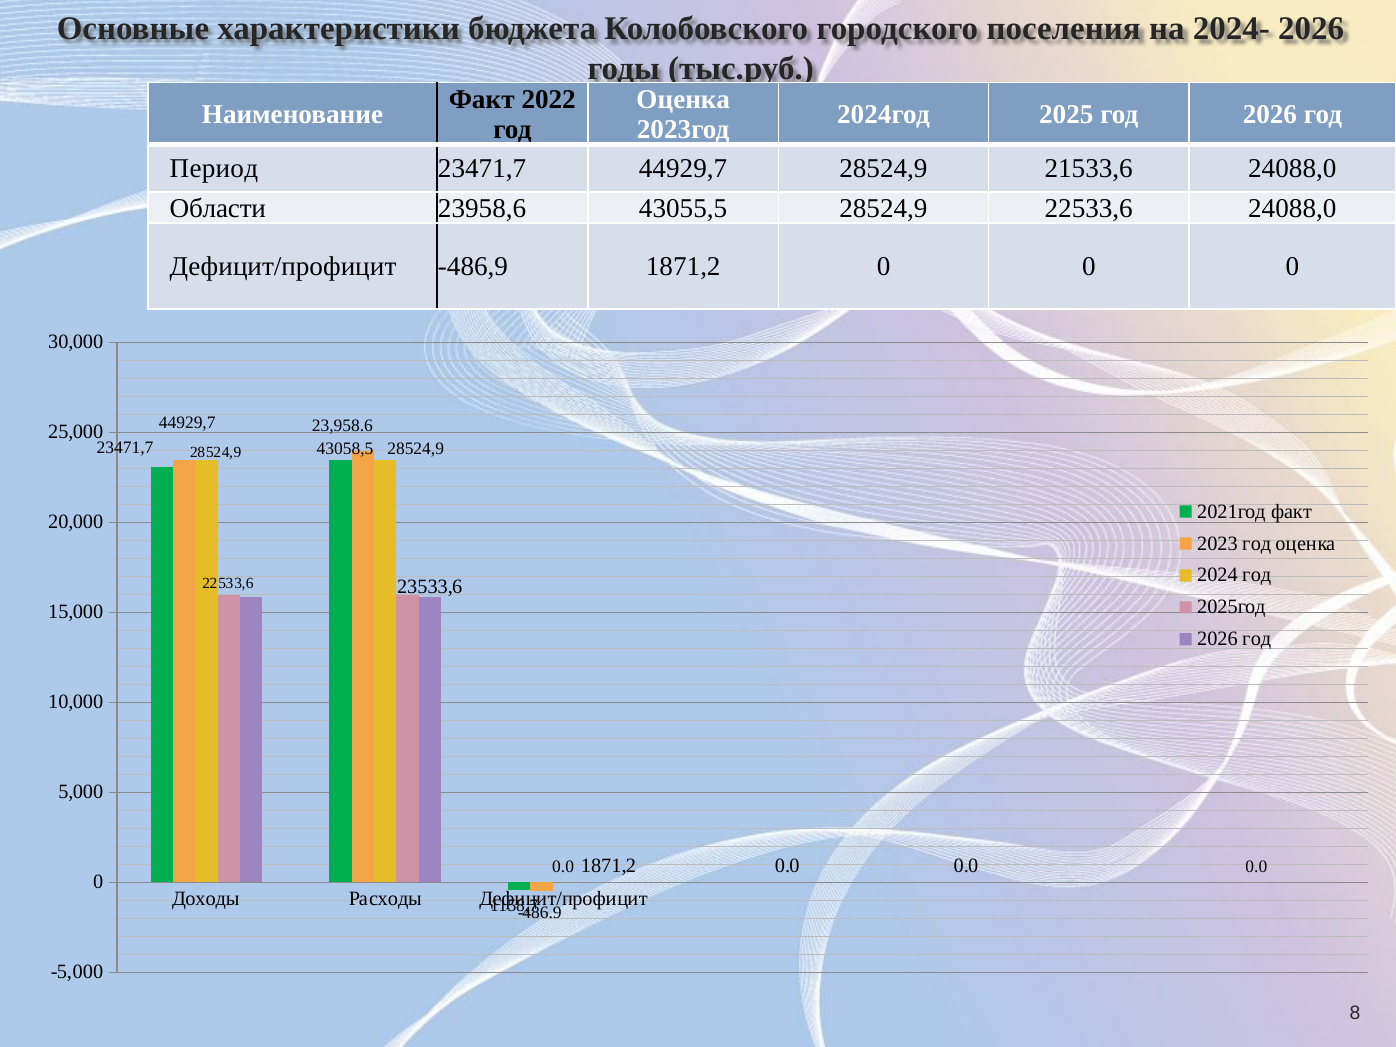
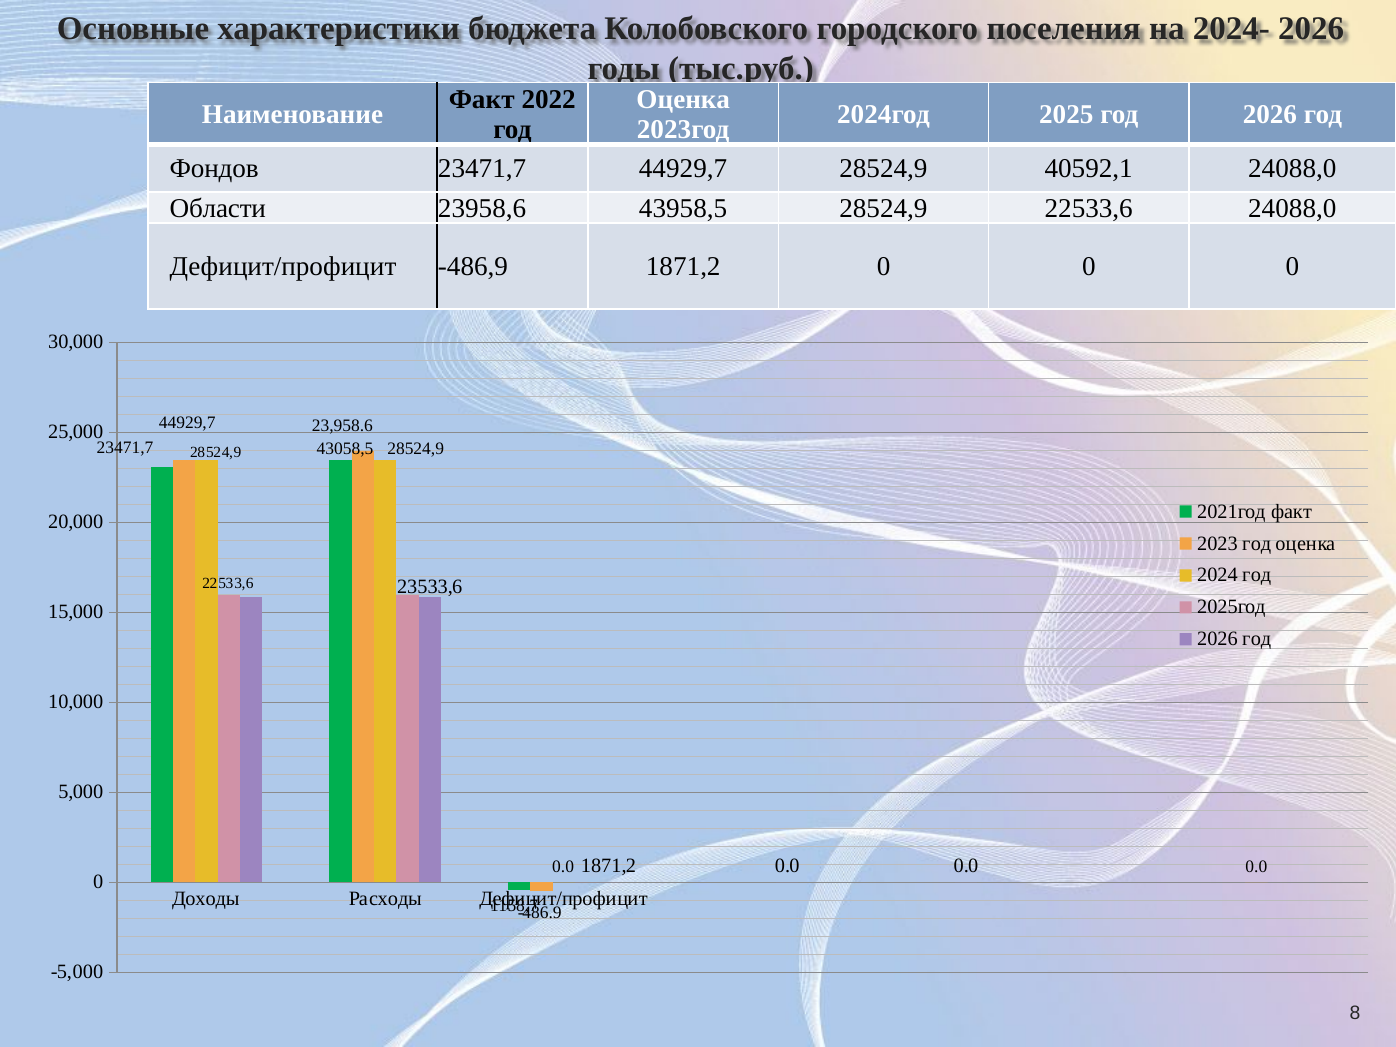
Период: Период -> Фондов
21533,6: 21533,6 -> 40592,1
43055,5: 43055,5 -> 43958,5
